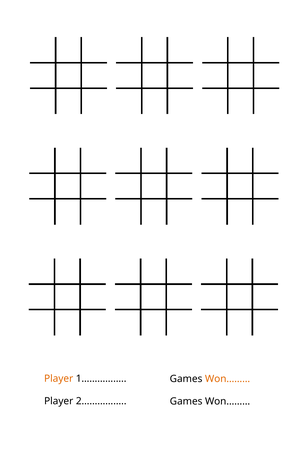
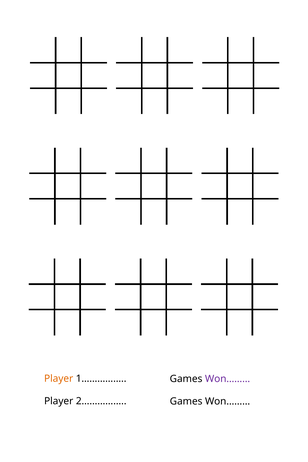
Won……… at (228, 379) colour: orange -> purple
